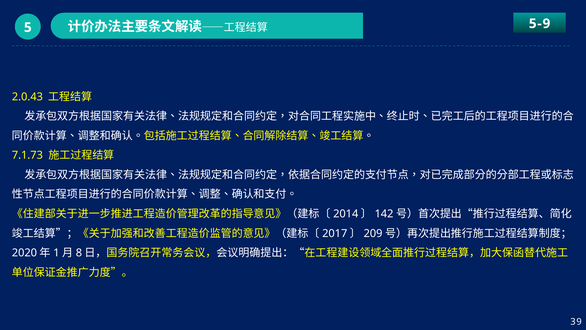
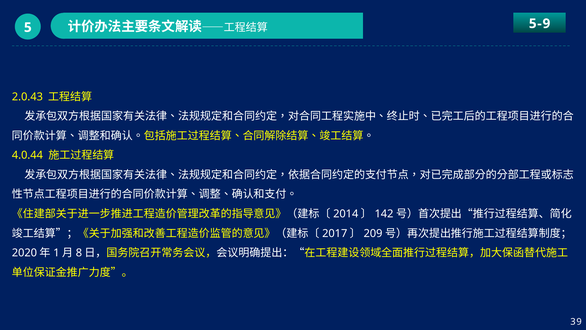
7.1.73: 7.1.73 -> 4.0.44
